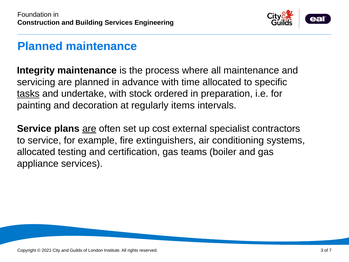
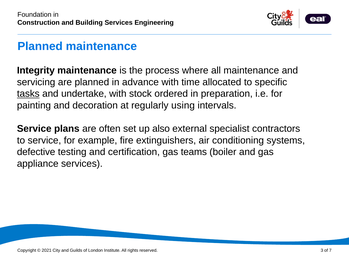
items: items -> using
are at (89, 129) underline: present -> none
cost: cost -> also
allocated at (36, 152): allocated -> defective
